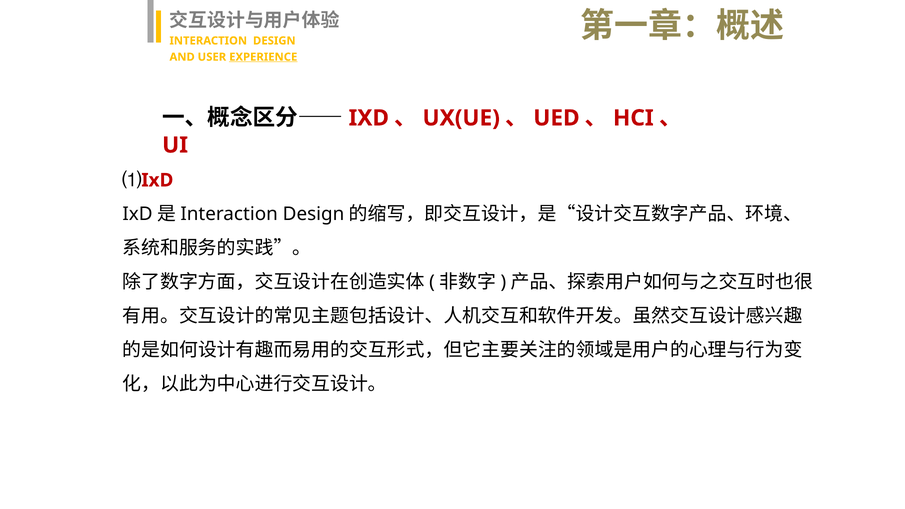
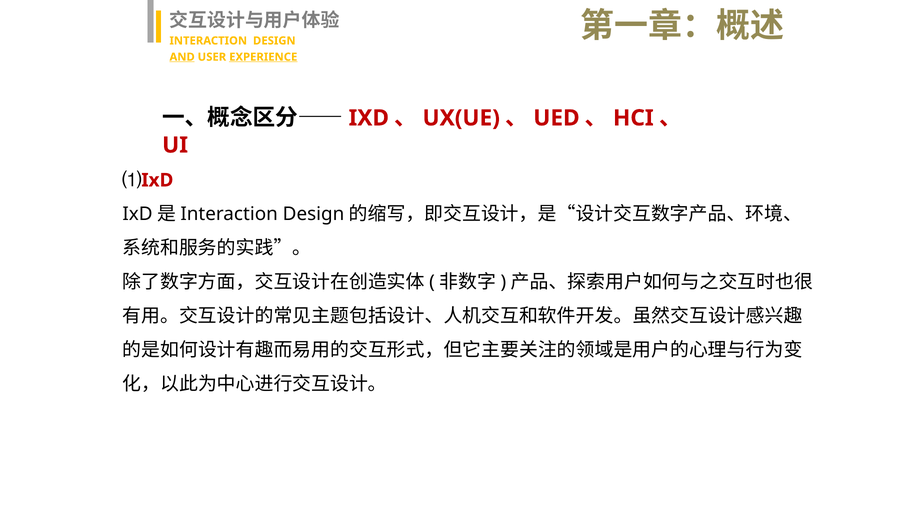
AND underline: none -> present
